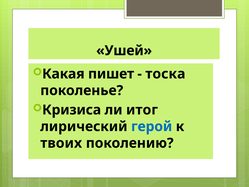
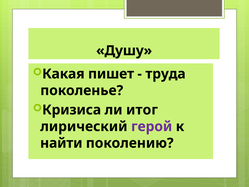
Ушей: Ушей -> Душу
тоска: тоска -> труда
герой colour: blue -> purple
твоих: твоих -> найти
